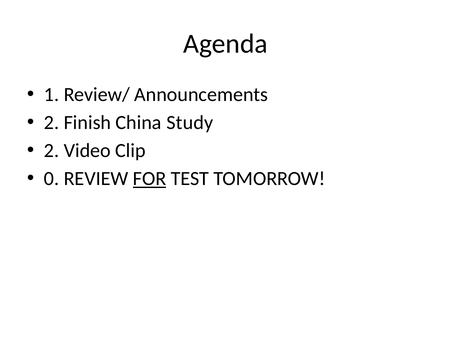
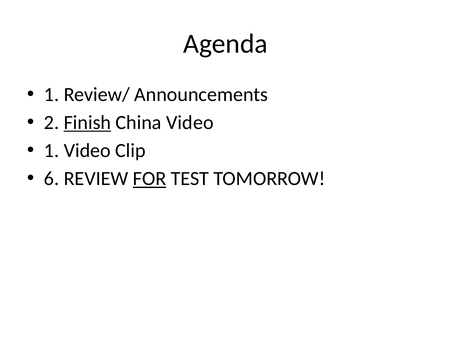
Finish underline: none -> present
China Study: Study -> Video
2 at (52, 151): 2 -> 1
0: 0 -> 6
